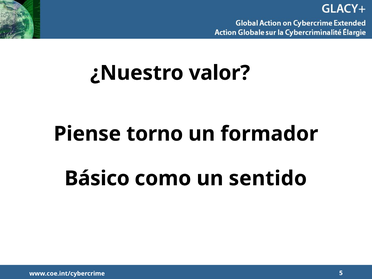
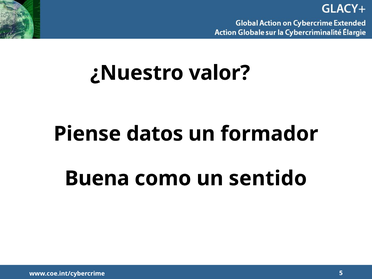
torno: torno -> datos
Básico: Básico -> Buena
